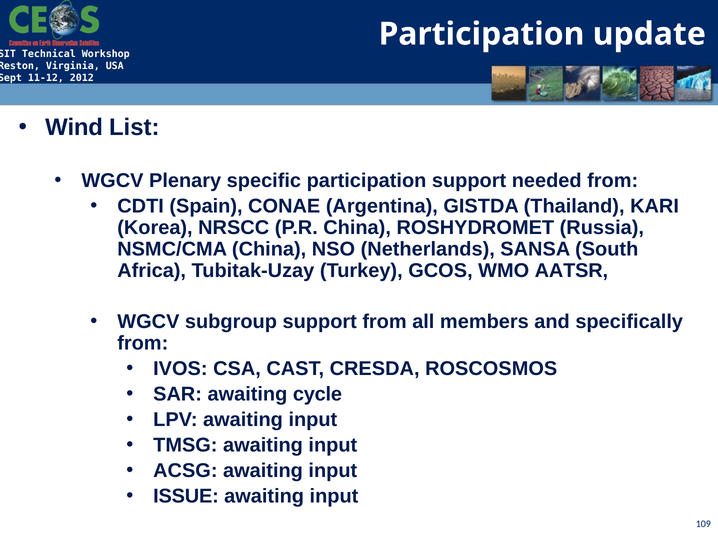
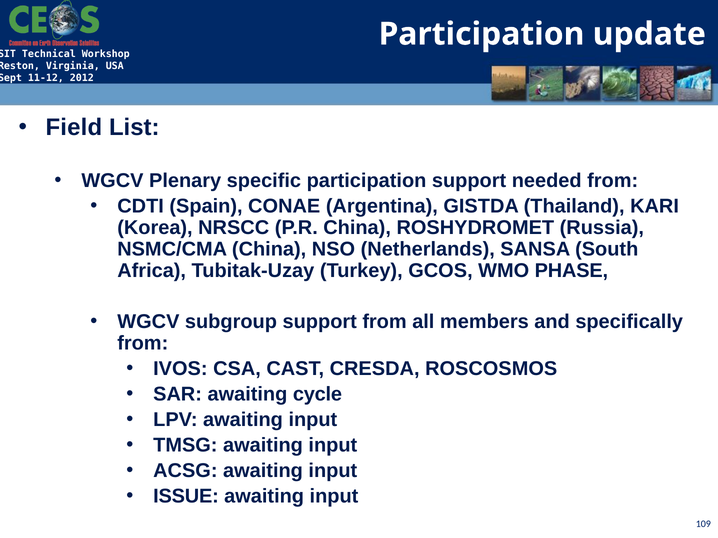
Wind: Wind -> Field
AATSR: AATSR -> PHASE
